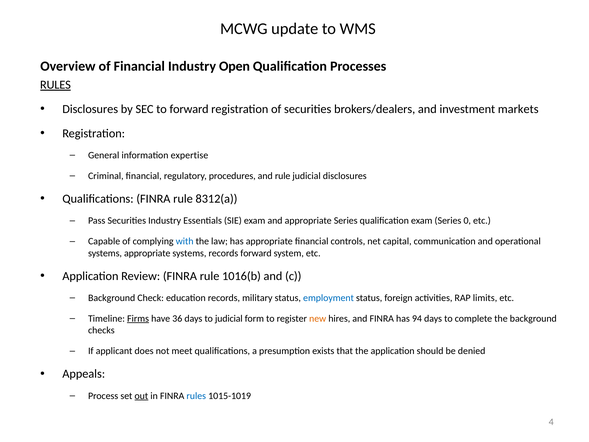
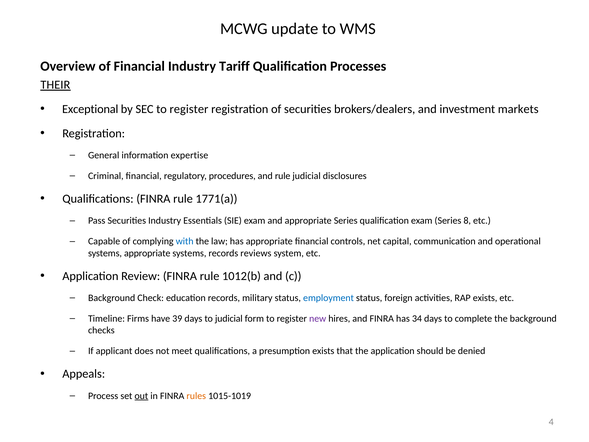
Open: Open -> Tariff
RULES at (55, 85): RULES -> THEIR
Disclosures at (90, 109): Disclosures -> Exceptional
SEC to forward: forward -> register
8312(a: 8312(a -> 1771(a
0: 0 -> 8
records forward: forward -> reviews
1016(b: 1016(b -> 1012(b
RAP limits: limits -> exists
Firms underline: present -> none
36: 36 -> 39
new colour: orange -> purple
94: 94 -> 34
rules at (196, 396) colour: blue -> orange
